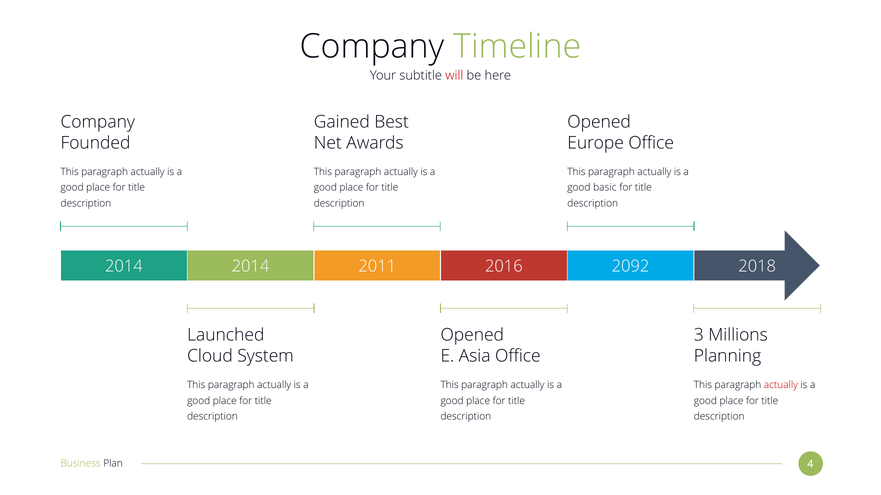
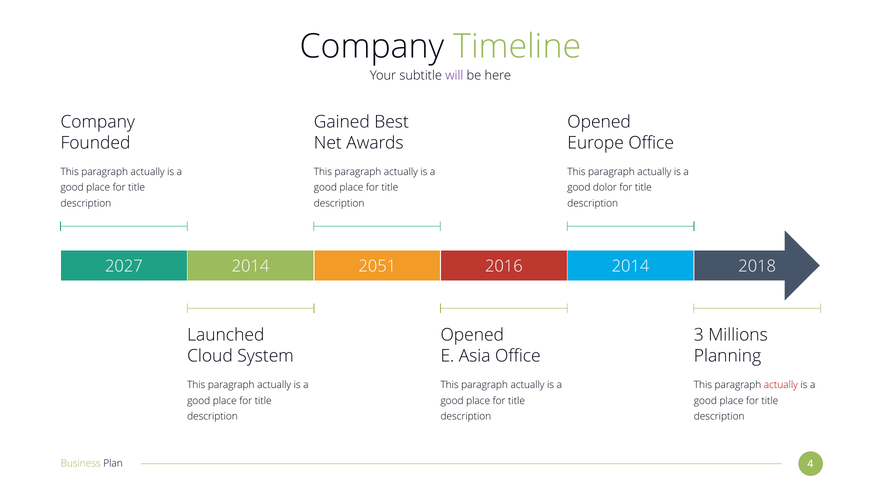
will colour: red -> purple
basic: basic -> dolor
2014 at (124, 267): 2014 -> 2027
2011: 2011 -> 2051
2016 2092: 2092 -> 2014
